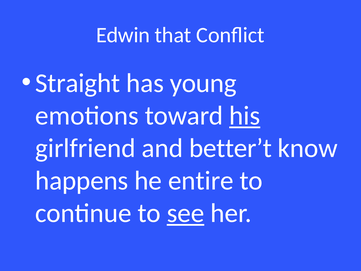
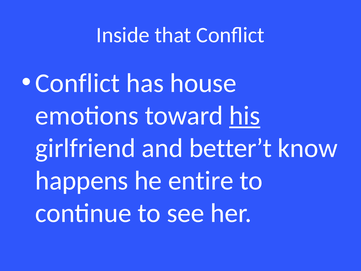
Edwin: Edwin -> Inside
Straight at (78, 83): Straight -> Conflict
young: young -> house
see underline: present -> none
